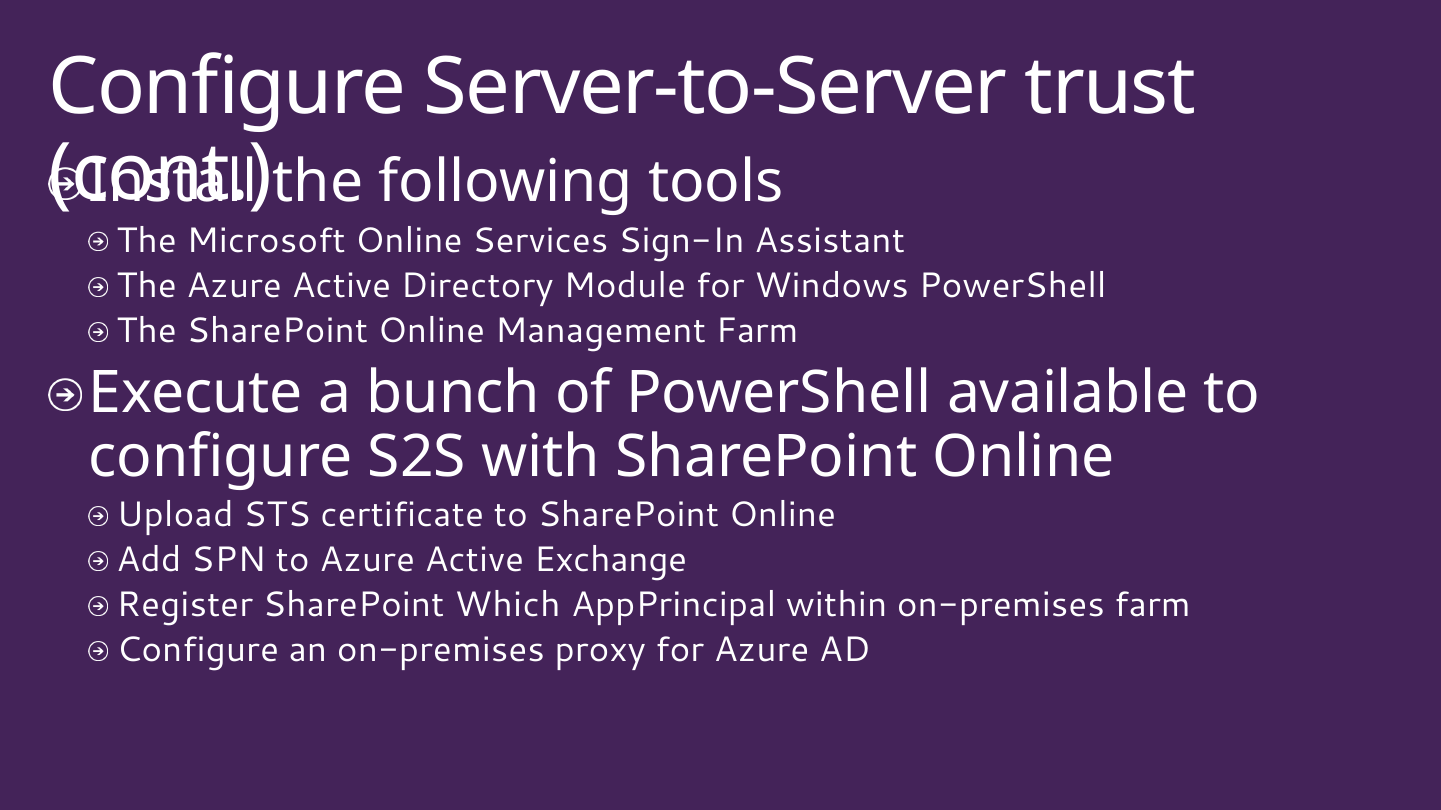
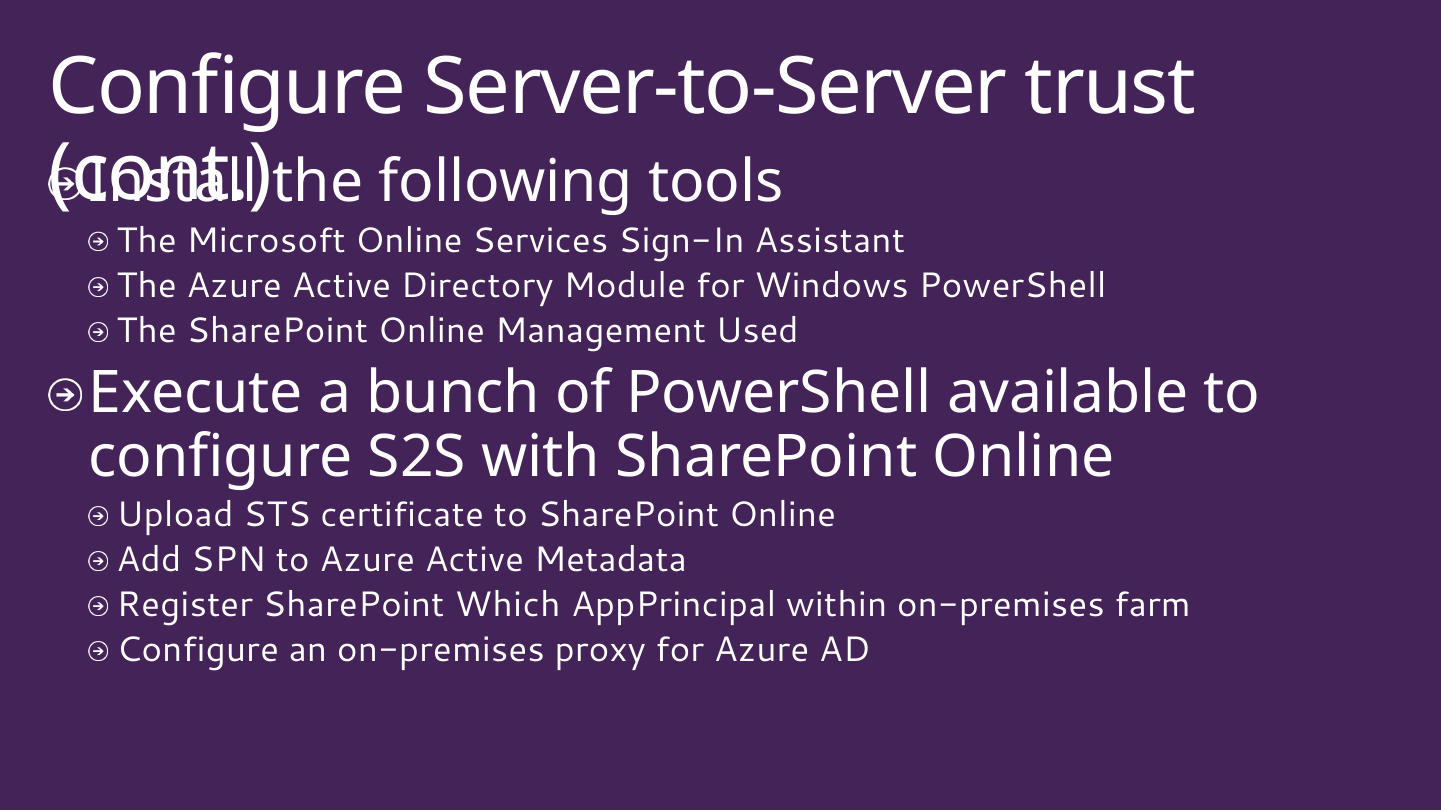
Management Farm: Farm -> Used
Exchange: Exchange -> Metadata
